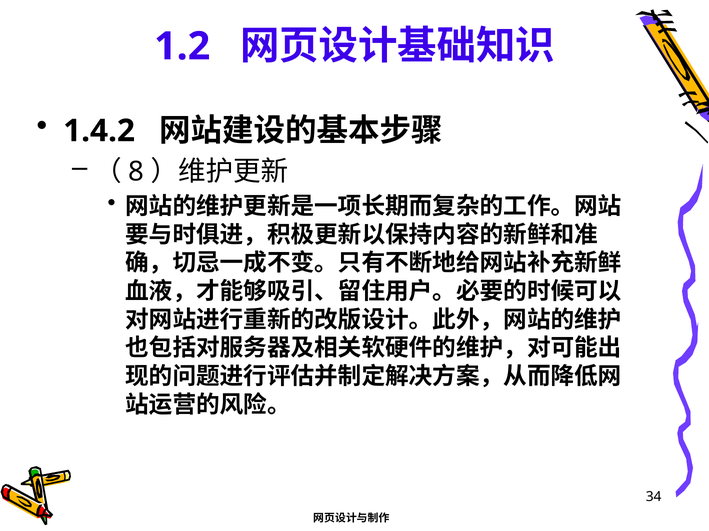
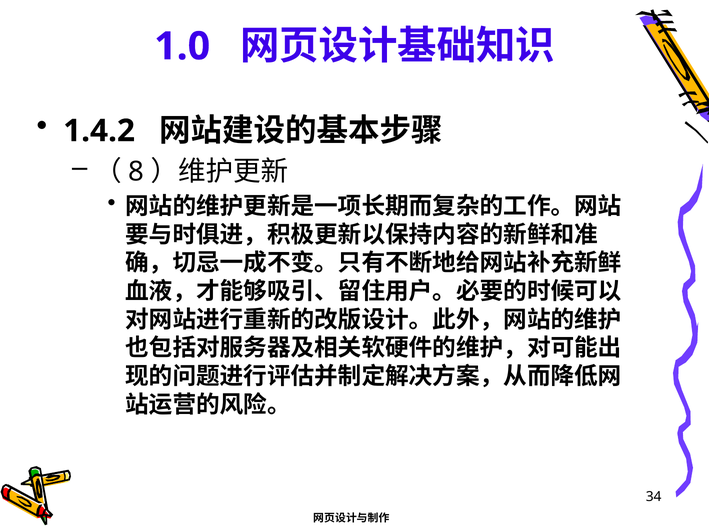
1.2: 1.2 -> 1.0
